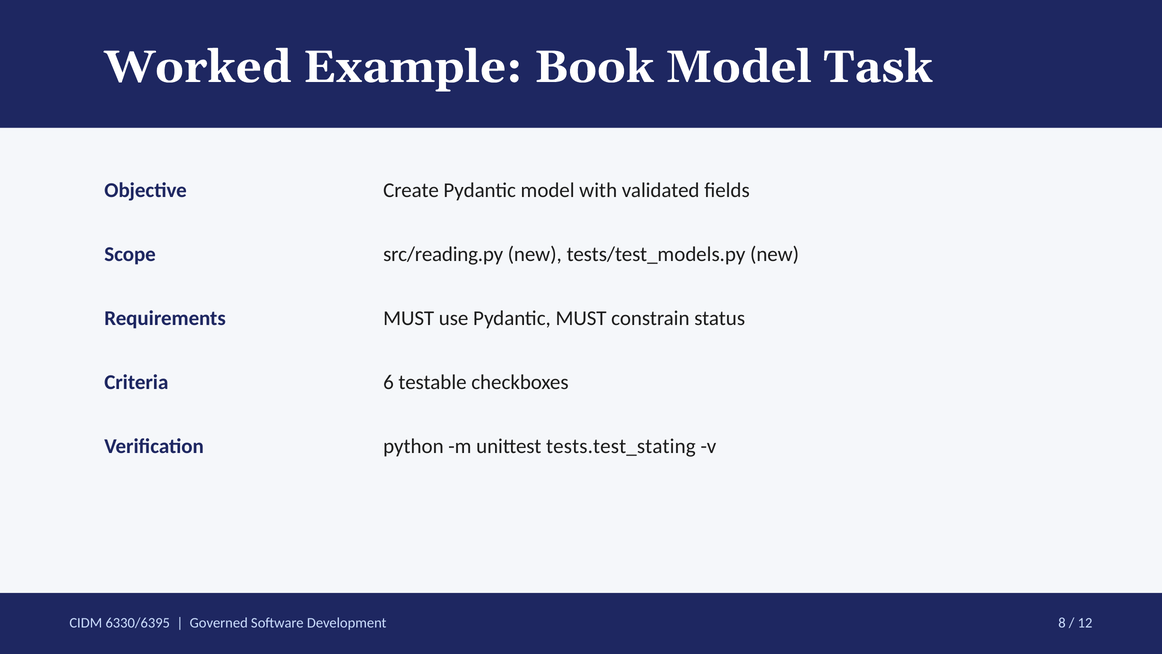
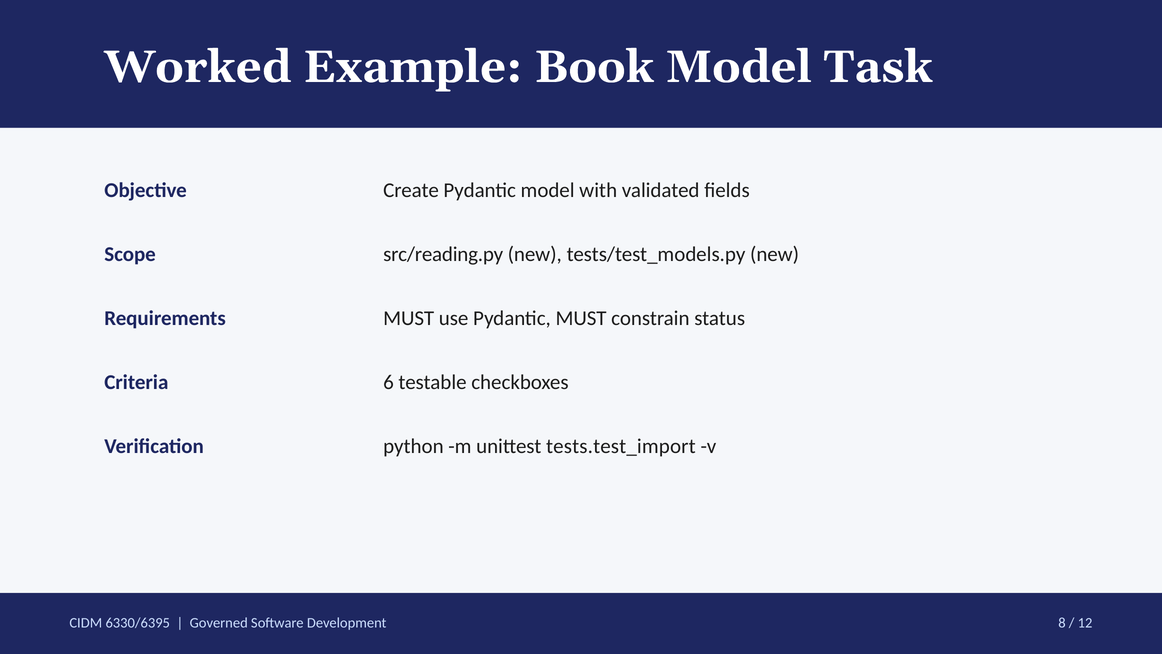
tests.test_stating: tests.test_stating -> tests.test_import
